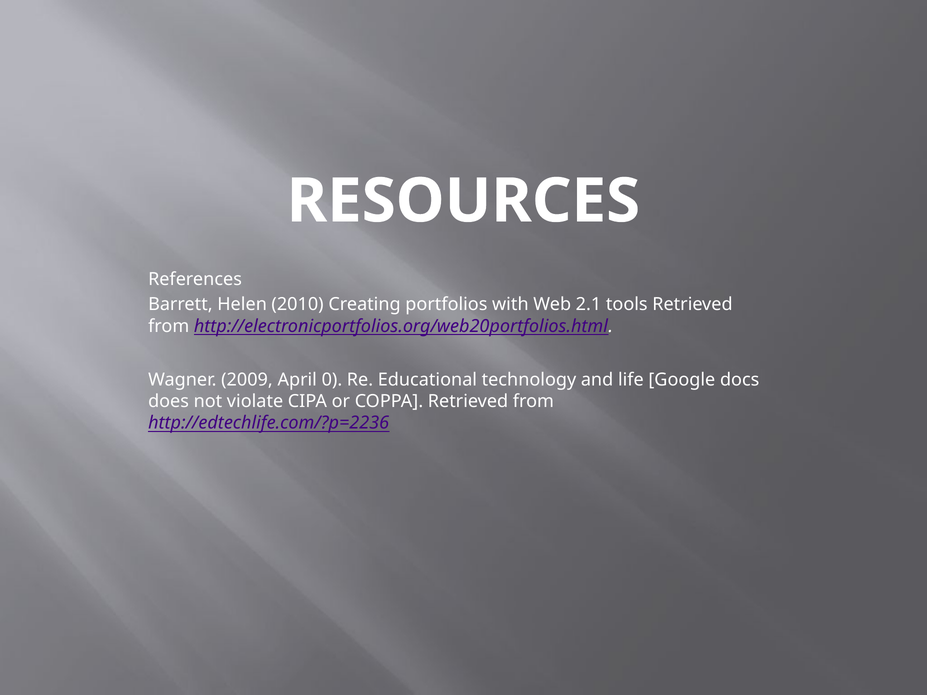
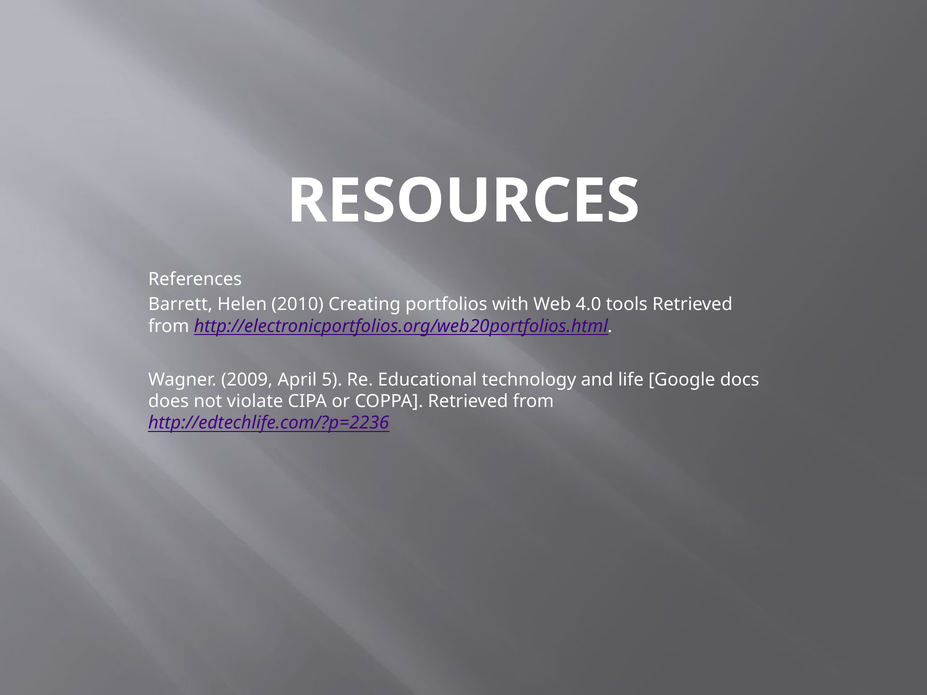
2.1: 2.1 -> 4.0
0: 0 -> 5
